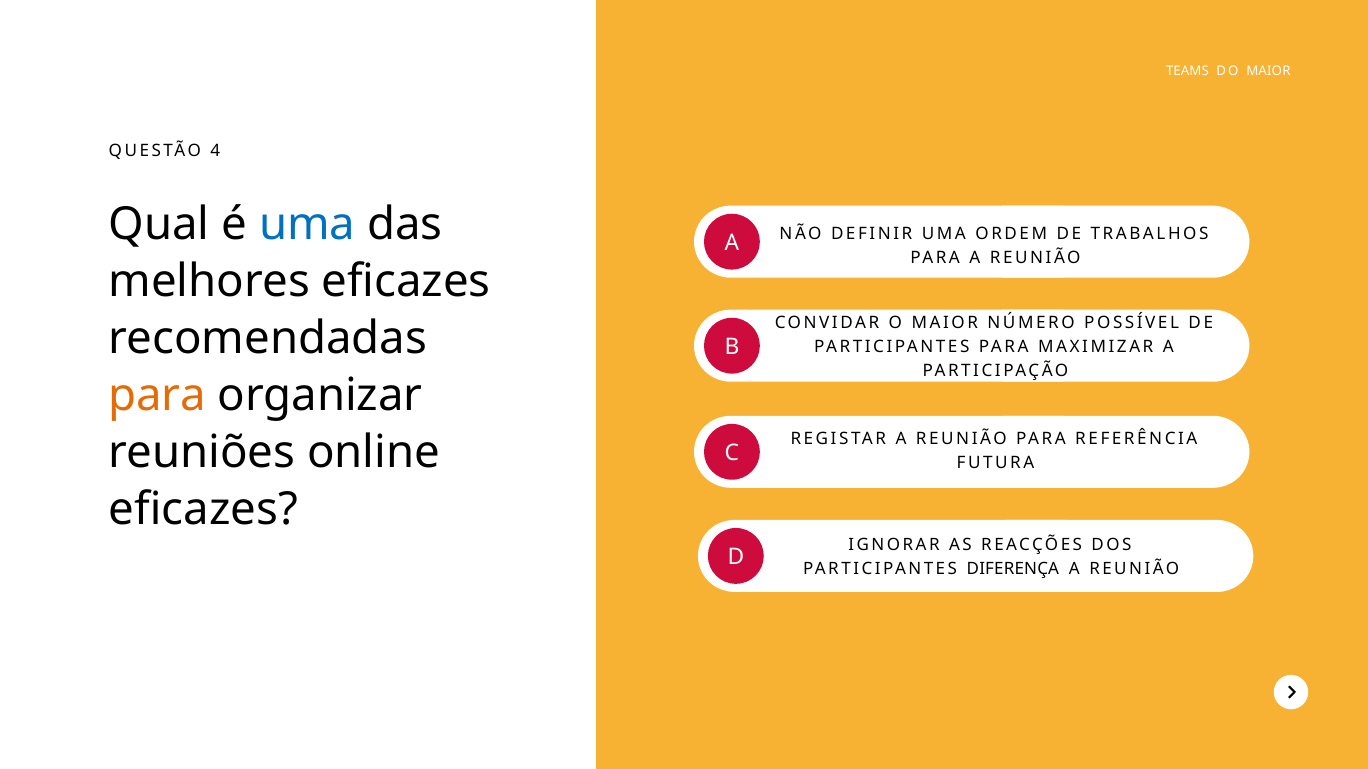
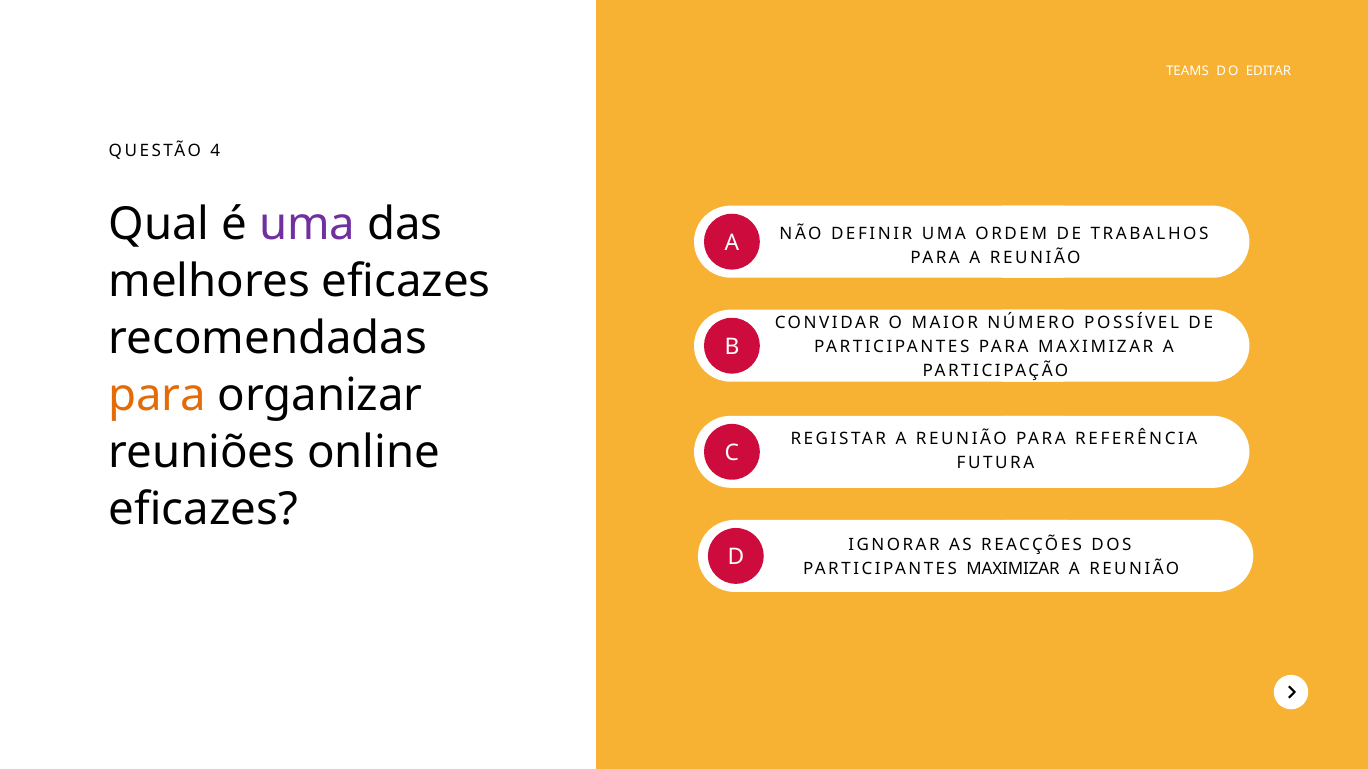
DO MAIOR: MAIOR -> EDITAR
uma at (307, 225) colour: blue -> purple
PARTICIPANTES DIFERENÇA: DIFERENÇA -> MAXIMIZAR
